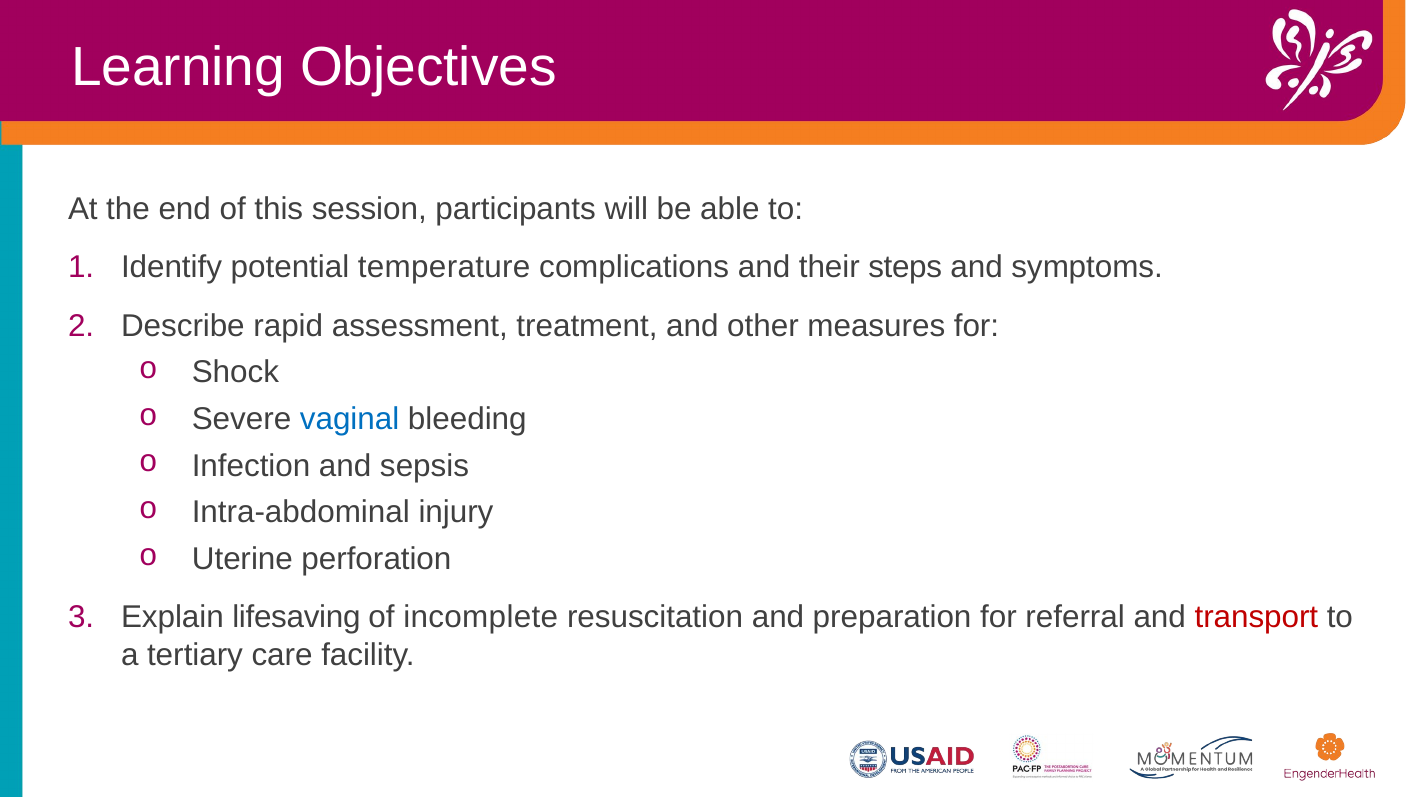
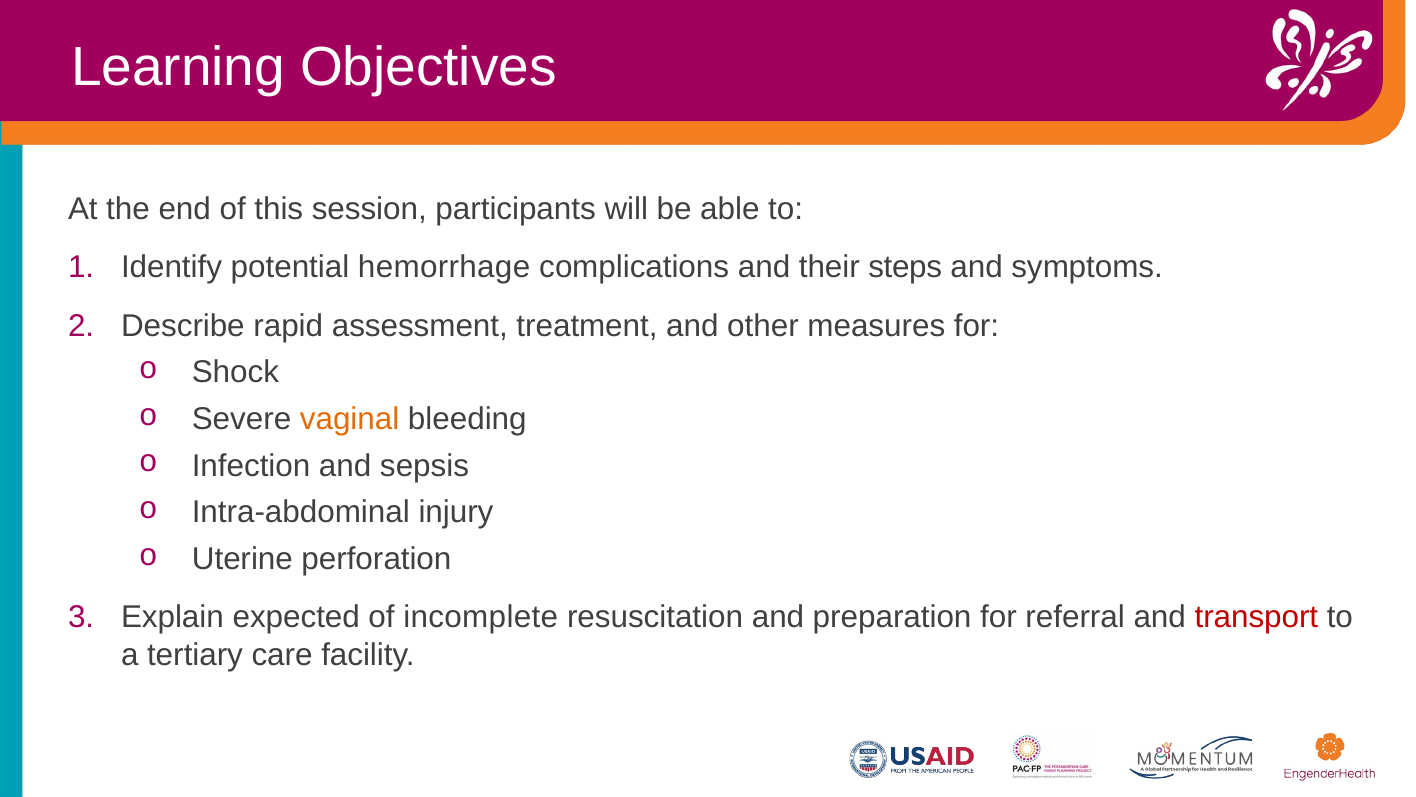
temperature: temperature -> hemorrhage
vaginal colour: blue -> orange
lifesaving: lifesaving -> expected
